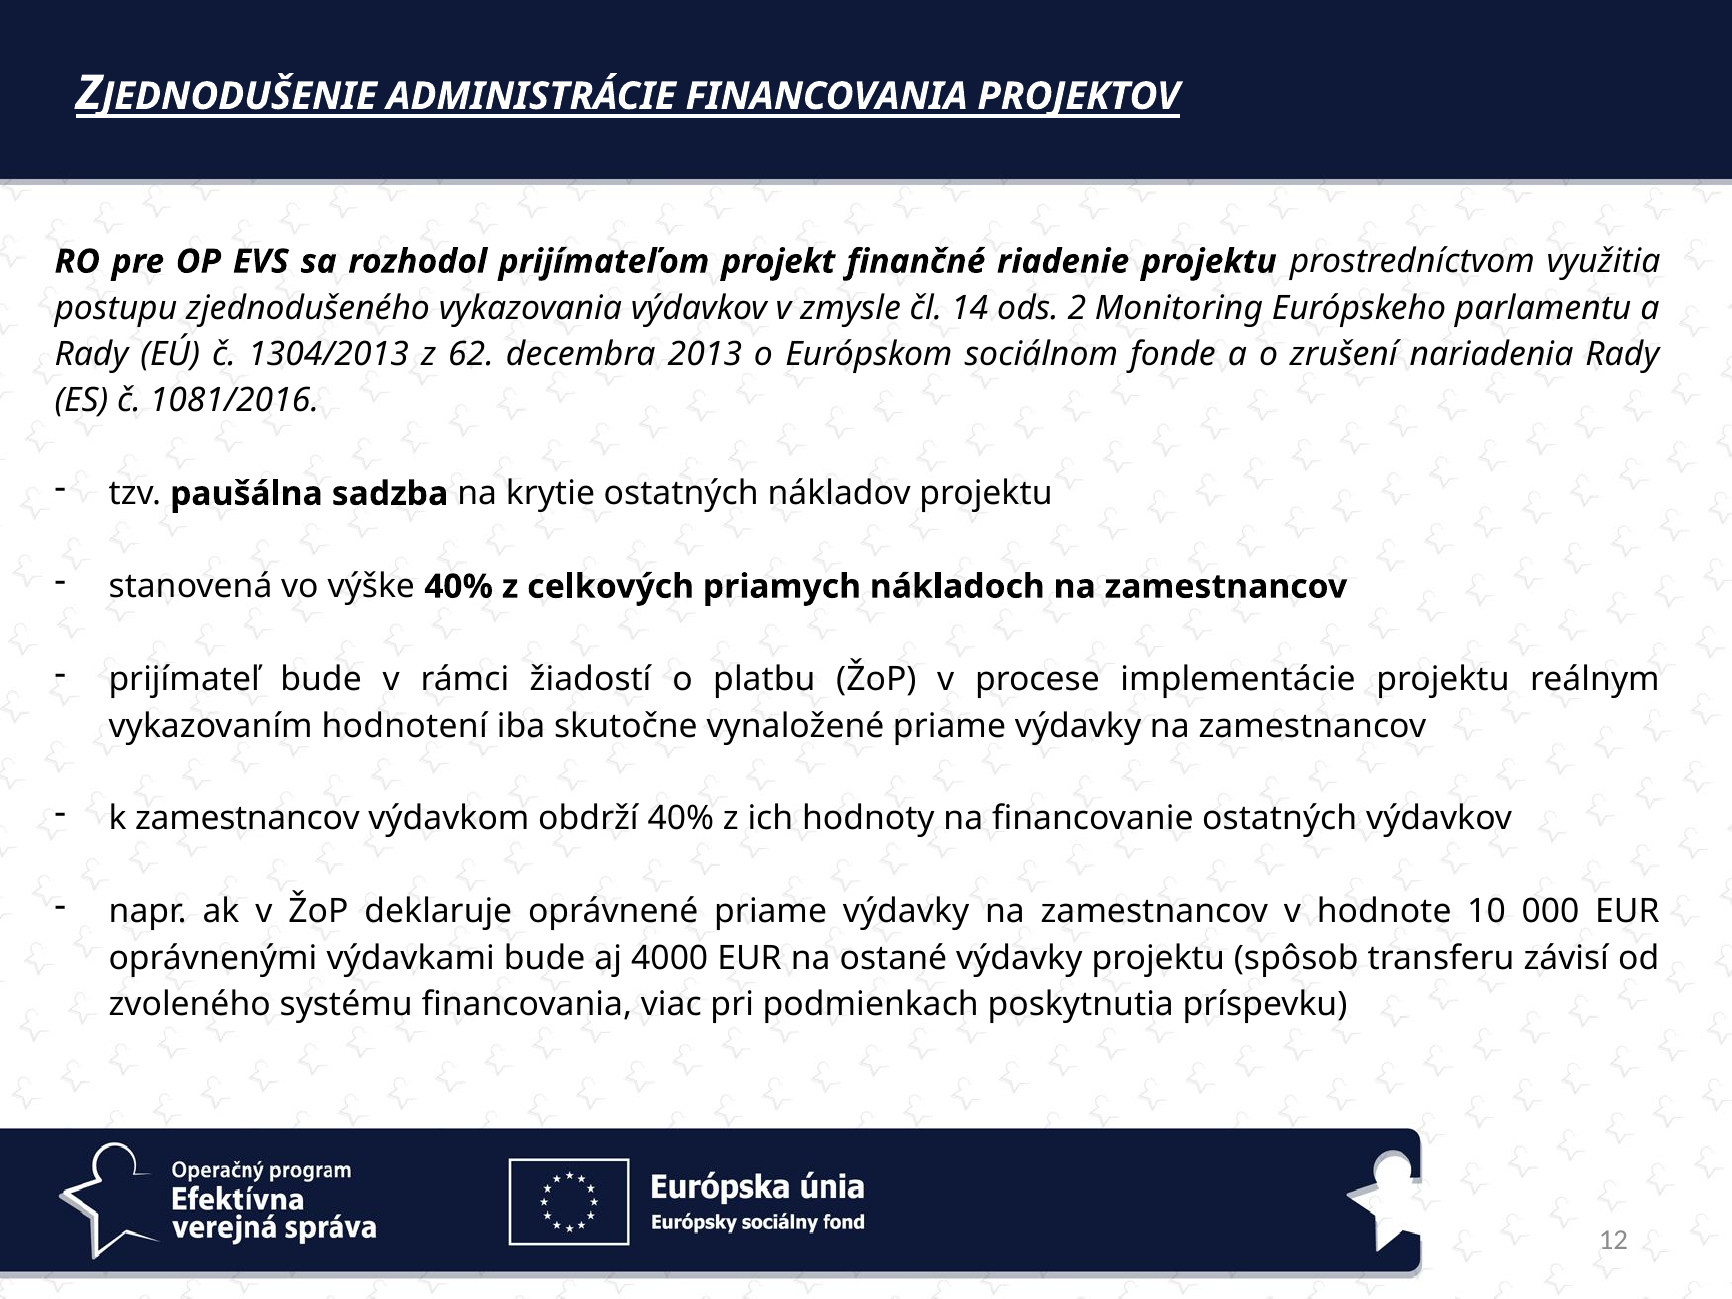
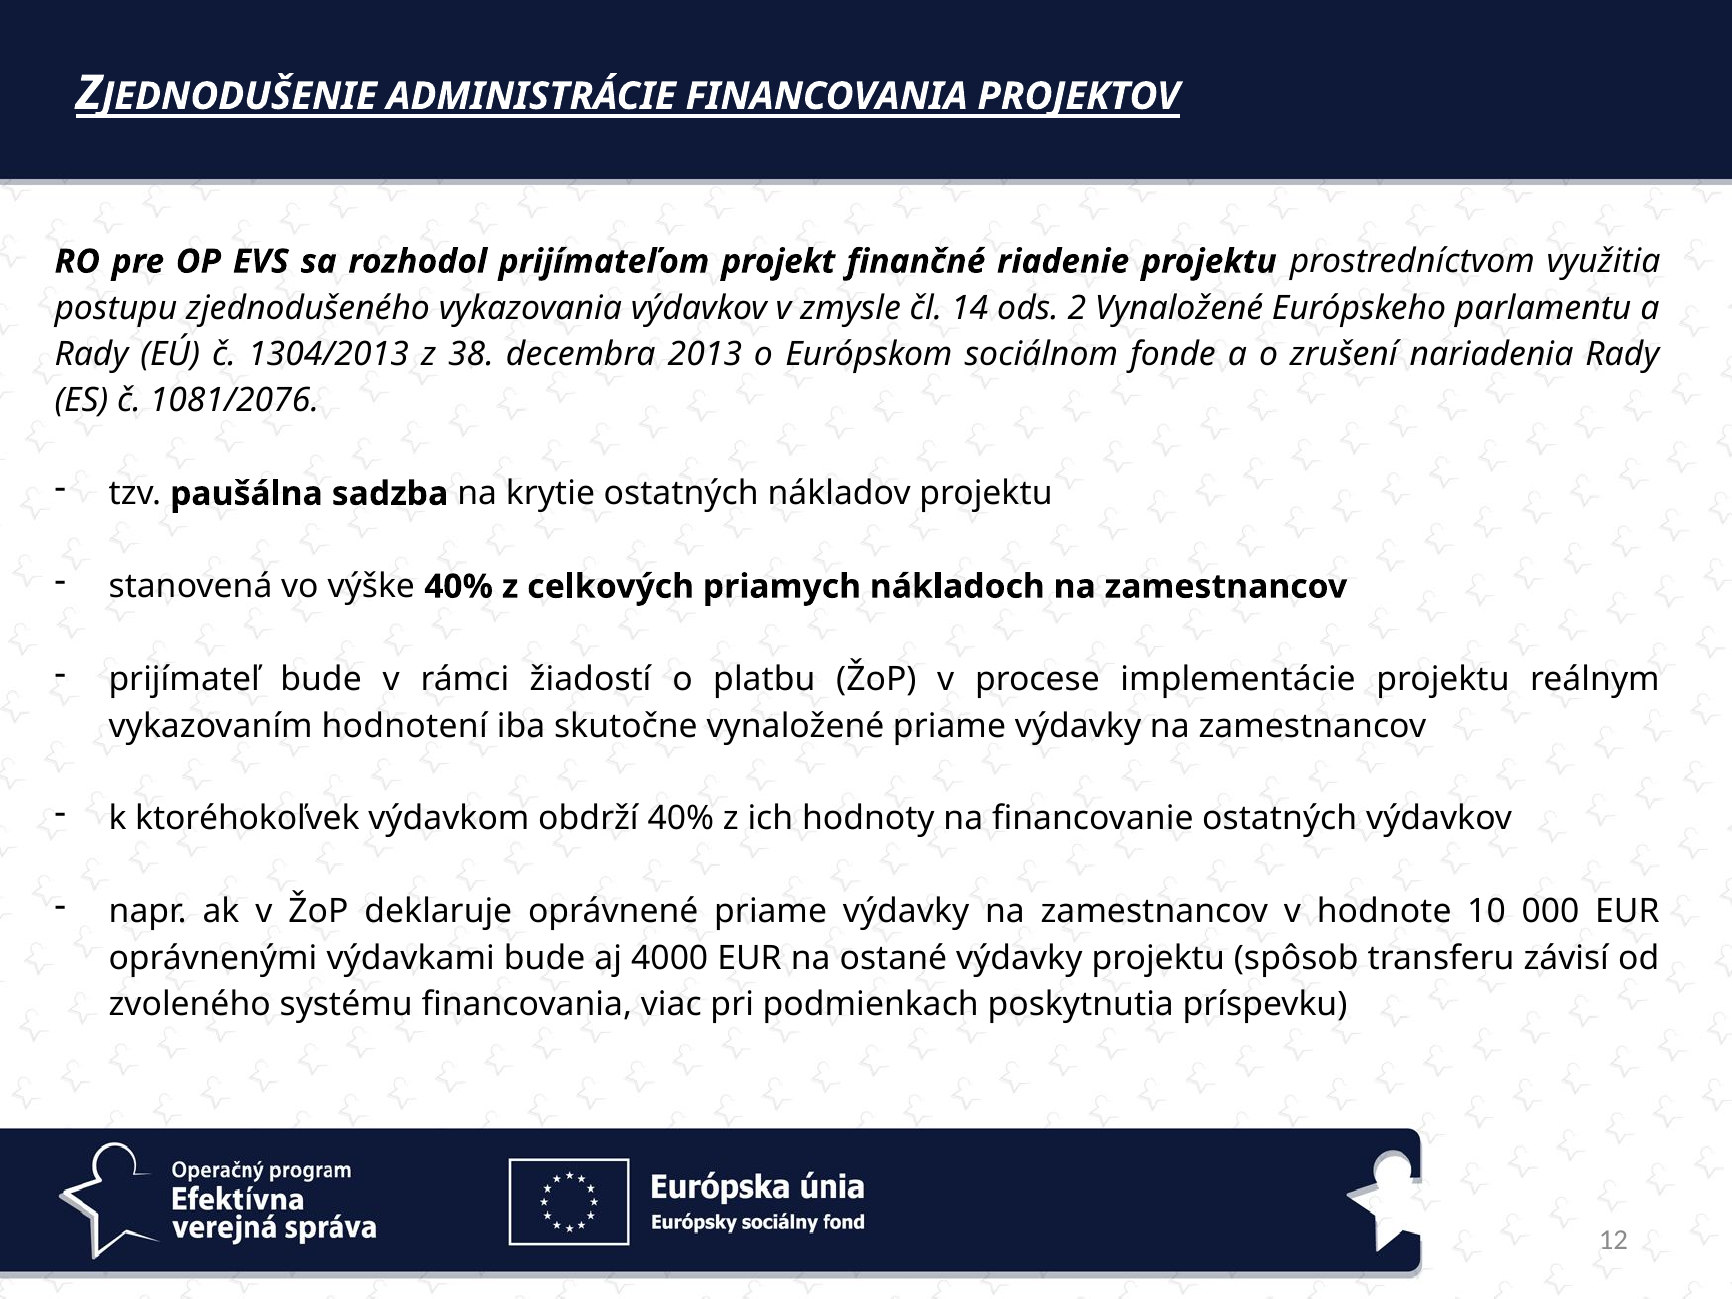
2 Monitoring: Monitoring -> Vynaložené
62: 62 -> 38
1081/2016: 1081/2016 -> 1081/2076
k zamestnancov: zamestnancov -> ktoréhokoľvek
